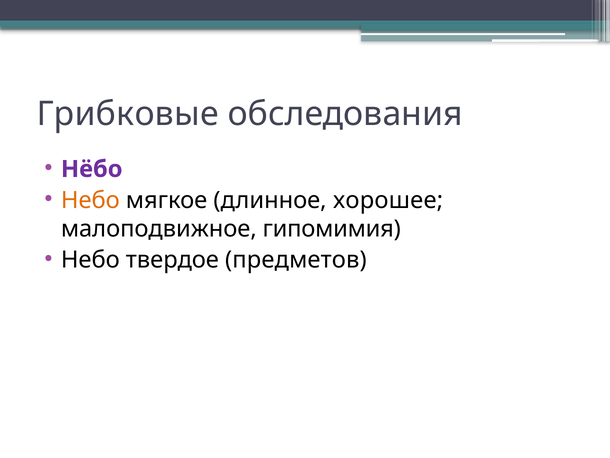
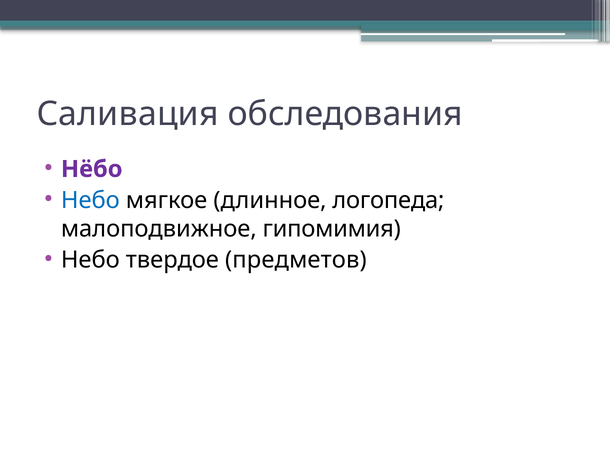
Грибковые: Грибковые -> Саливация
Небо at (90, 200) colour: orange -> blue
хорошее: хорошее -> логопеда
